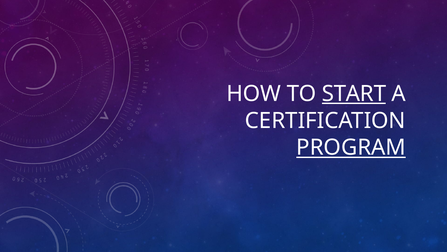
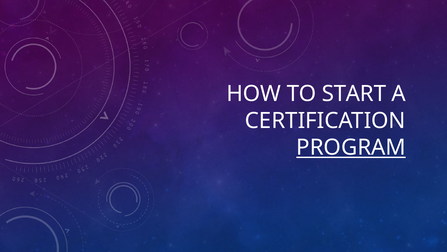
START underline: present -> none
